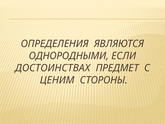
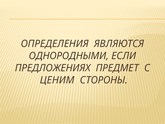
ДОСТОИНСТВАХ: ДОСТОИНСТВАХ -> ПРЕДЛОЖЕНИЯХ
